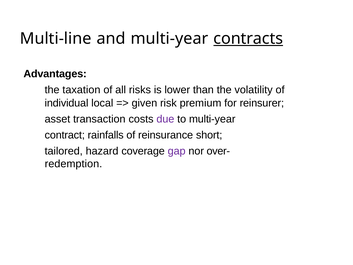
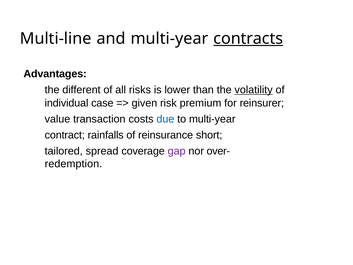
taxation: taxation -> different
volatility underline: none -> present
local: local -> case
asset: asset -> value
due colour: purple -> blue
hazard: hazard -> spread
